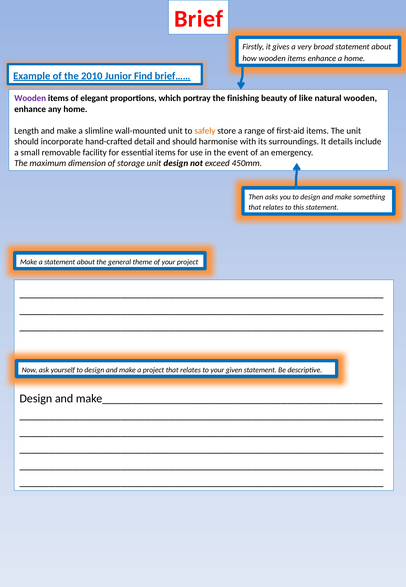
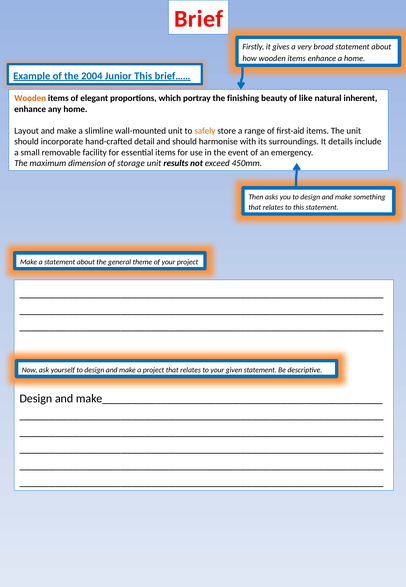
2010: 2010 -> 2004
Junior Find: Find -> This
Wooden at (30, 98) colour: purple -> orange
natural wooden: wooden -> inherent
Length: Length -> Layout
unit design: design -> results
